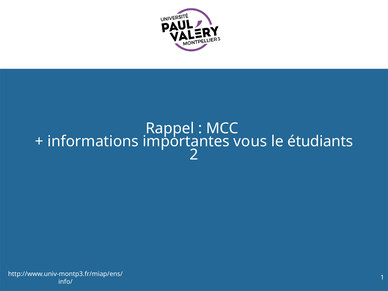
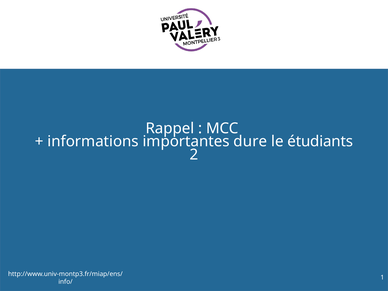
vous: vous -> dure
